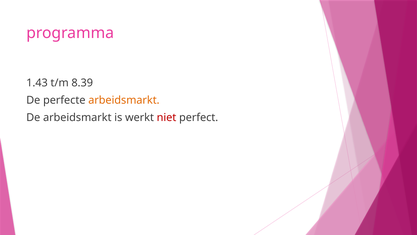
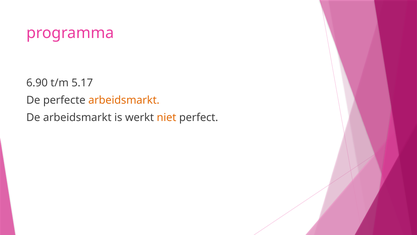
1.43: 1.43 -> 6.90
8.39: 8.39 -> 5.17
niet colour: red -> orange
